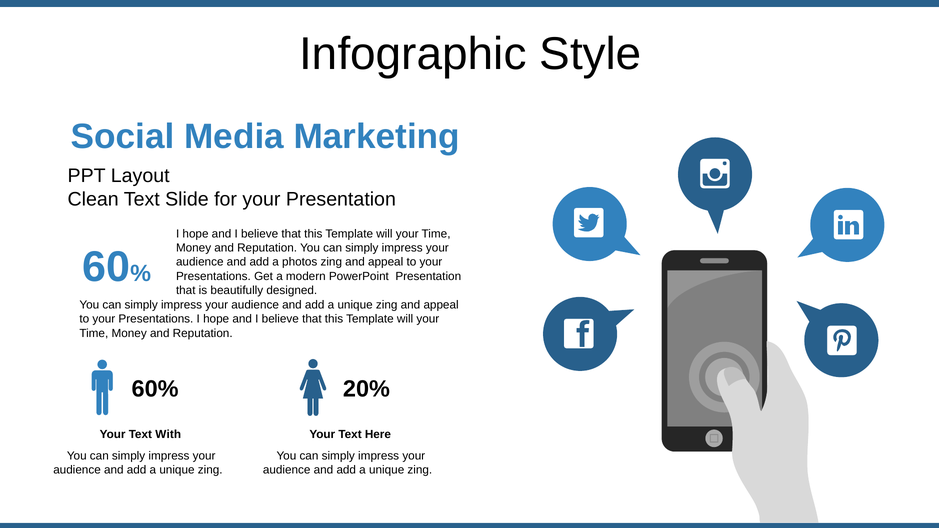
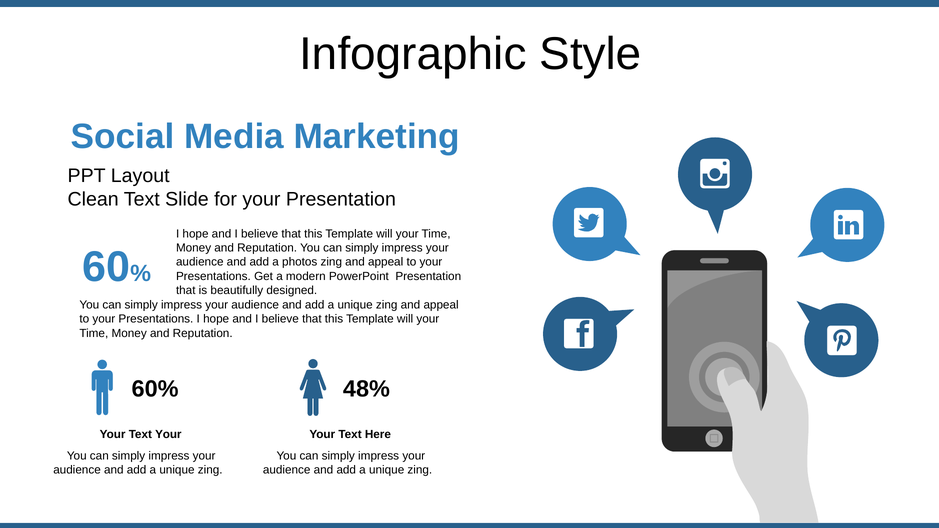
20%: 20% -> 48%
Text With: With -> Your
